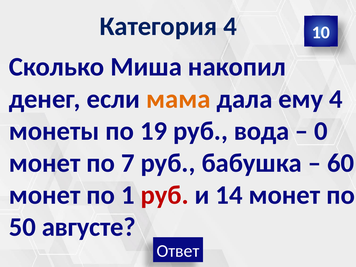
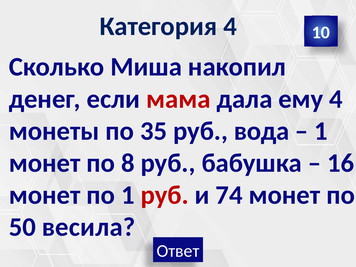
мама colour: orange -> red
19: 19 -> 35
0 at (321, 131): 0 -> 1
7: 7 -> 8
60: 60 -> 16
14: 14 -> 74
августе: августе -> весила
